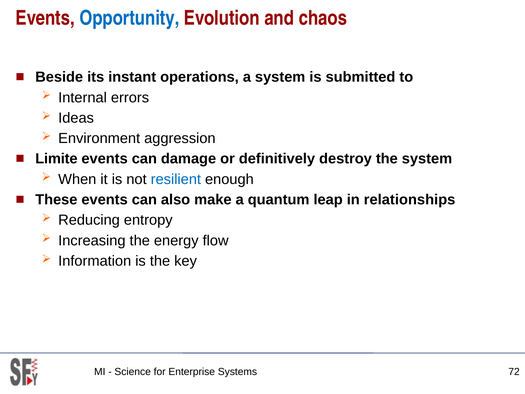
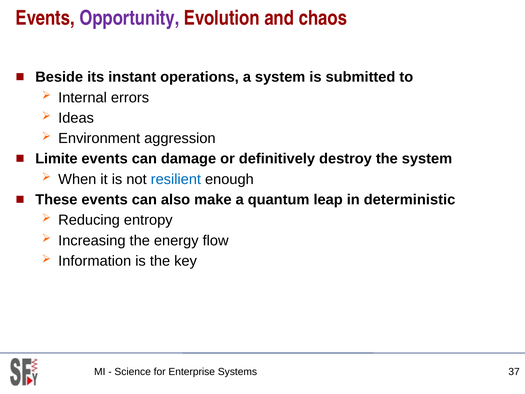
Opportunity colour: blue -> purple
relationships: relationships -> deterministic
72: 72 -> 37
